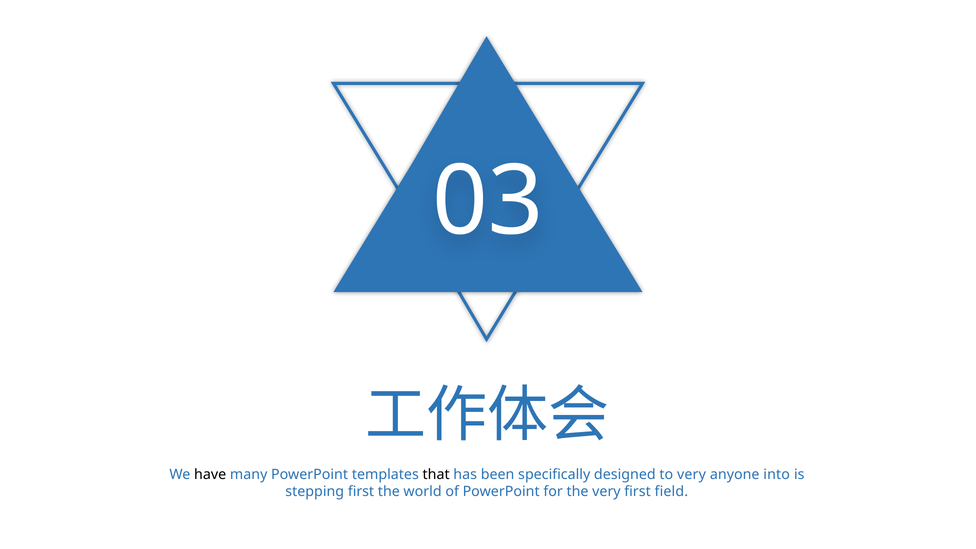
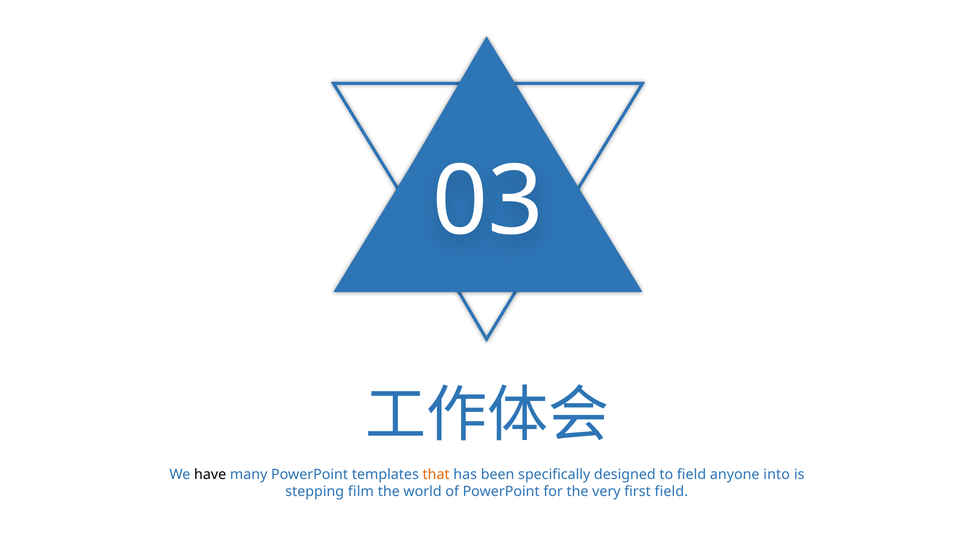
that colour: black -> orange
to very: very -> field
stepping first: first -> film
